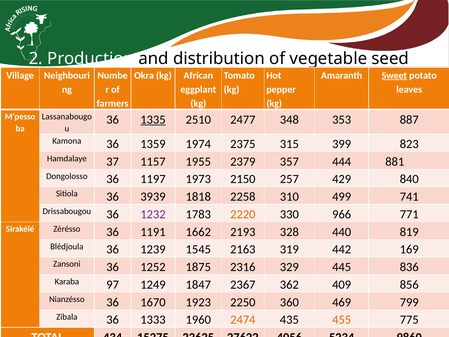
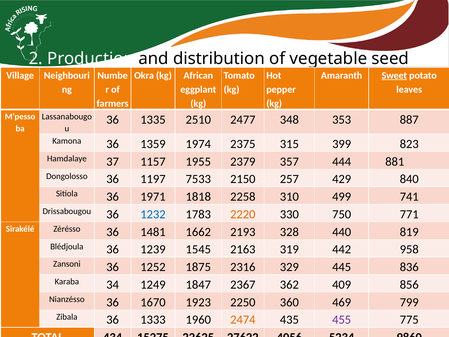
1335 underline: present -> none
1973: 1973 -> 7533
3939: 3939 -> 1971
1232 colour: purple -> blue
966: 966 -> 750
1191: 1191 -> 1481
169: 169 -> 958
97: 97 -> 34
455 colour: orange -> purple
